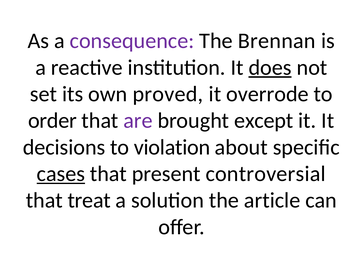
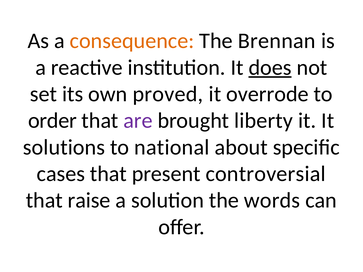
consequence colour: purple -> orange
except: except -> liberty
decisions: decisions -> solutions
violation: violation -> national
cases underline: present -> none
treat: treat -> raise
article: article -> words
